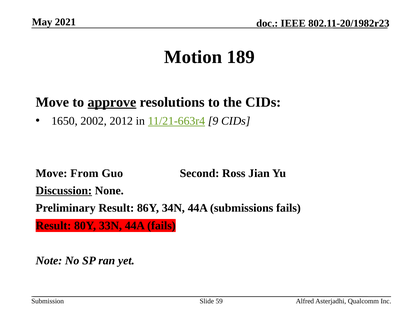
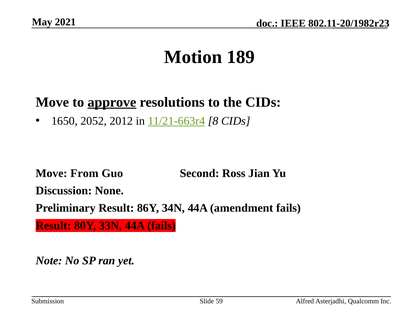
2002: 2002 -> 2052
9: 9 -> 8
Discussion underline: present -> none
submissions: submissions -> amendment
